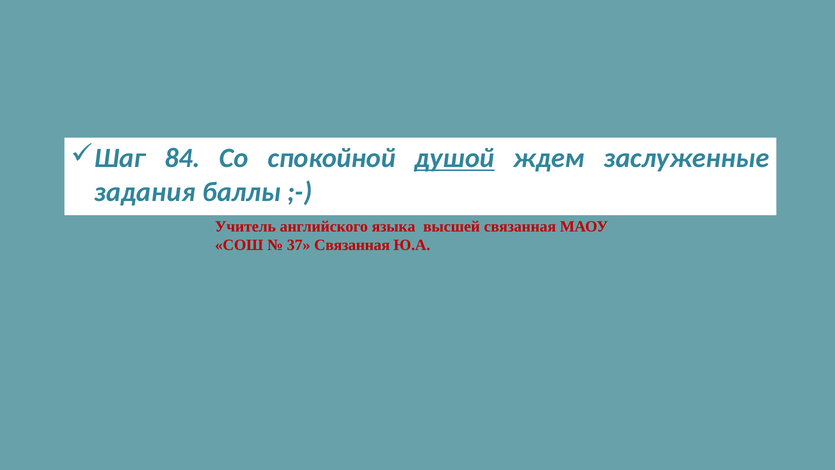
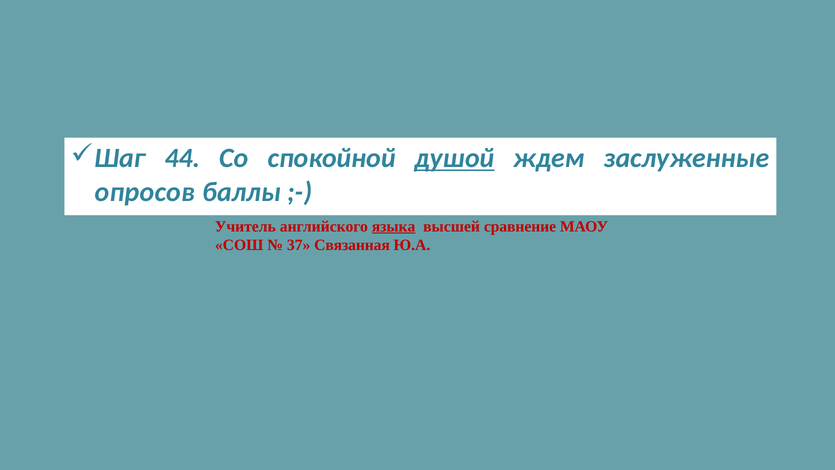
84: 84 -> 44
задания: задания -> опросов
языка underline: none -> present
высшей связанная: связанная -> сравнение
